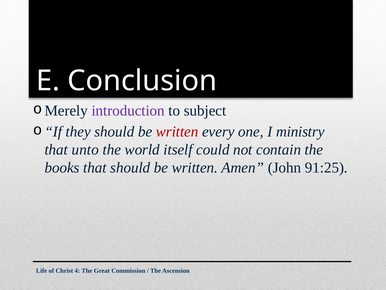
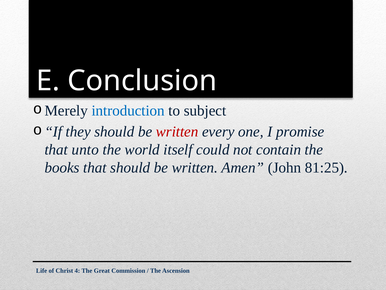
introduction colour: purple -> blue
ministry: ministry -> promise
91:25: 91:25 -> 81:25
